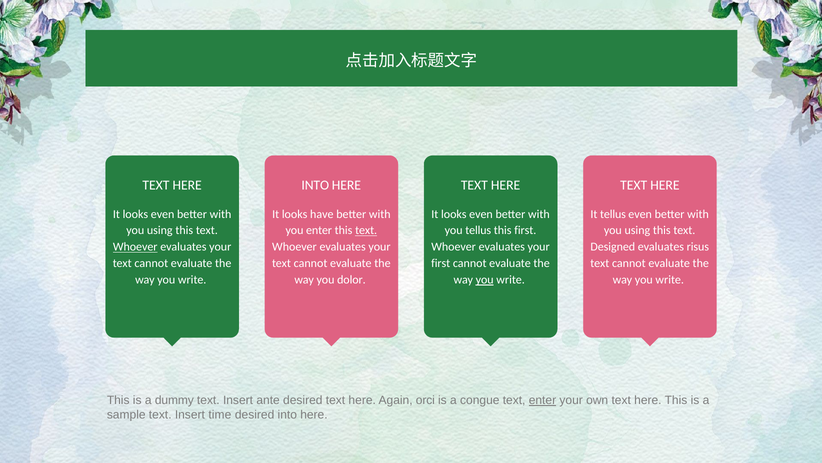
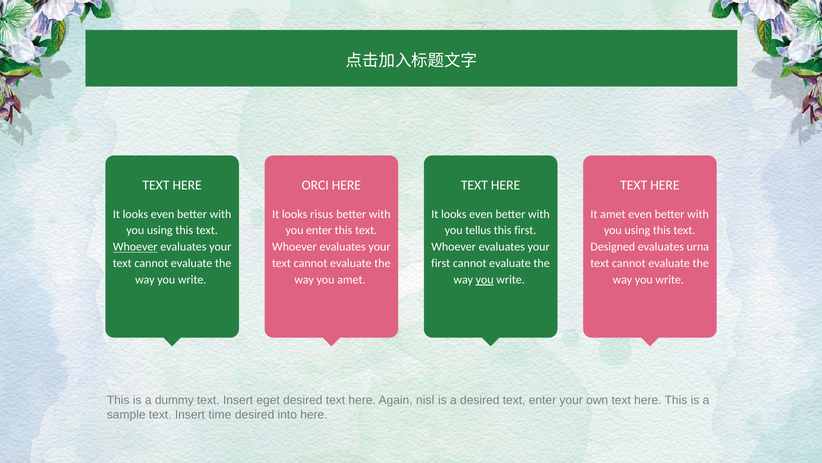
HERE INTO: INTO -> ORCI
have: have -> risus
It tellus: tellus -> amet
text at (366, 230) underline: present -> none
risus: risus -> urna
you dolor: dolor -> amet
ante: ante -> eget
orci: orci -> nisl
a congue: congue -> desired
enter at (542, 400) underline: present -> none
